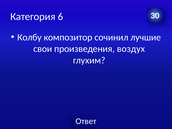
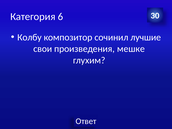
воздух: воздух -> мешке
